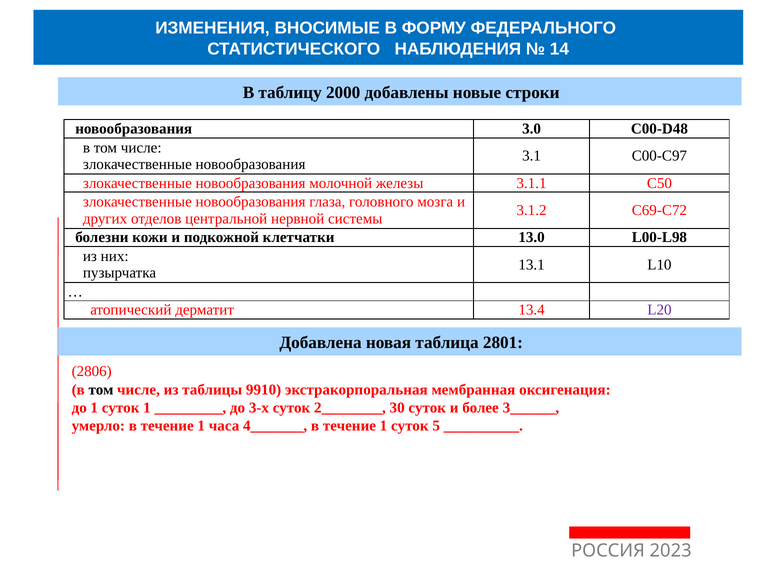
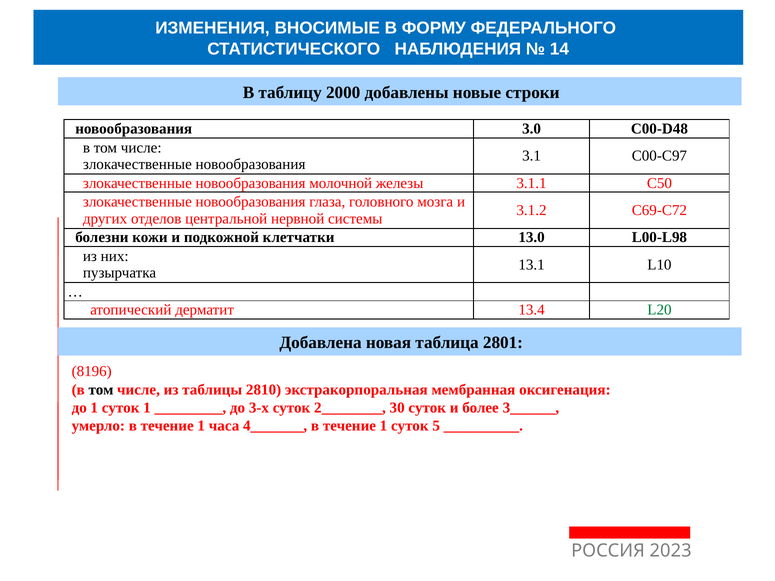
L20 colour: purple -> green
2806: 2806 -> 8196
9910: 9910 -> 2810
